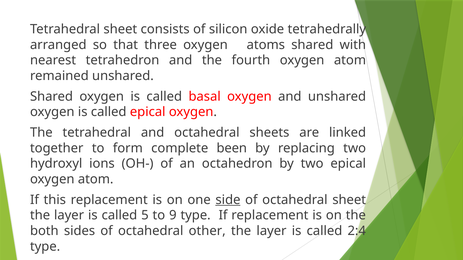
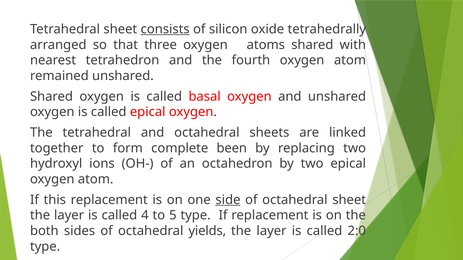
consists underline: none -> present
5: 5 -> 4
9: 9 -> 5
other: other -> yields
2:4: 2:4 -> 2:0
